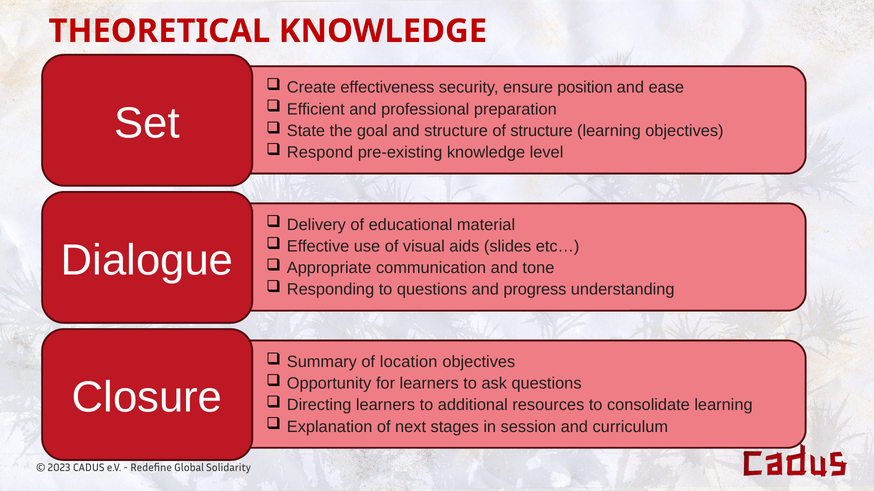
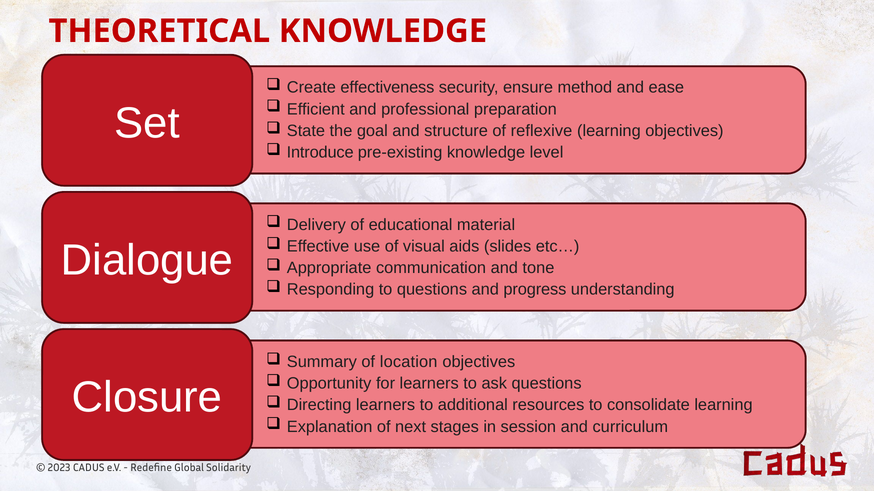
position: position -> method
of structure: structure -> reflexive
Respond: Respond -> Introduce
